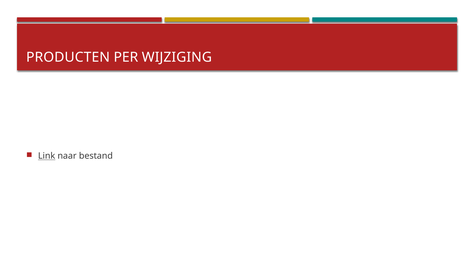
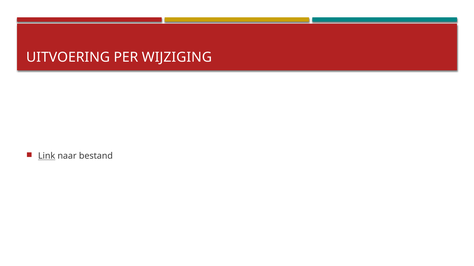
PRODUCTEN: PRODUCTEN -> UITVOERING
